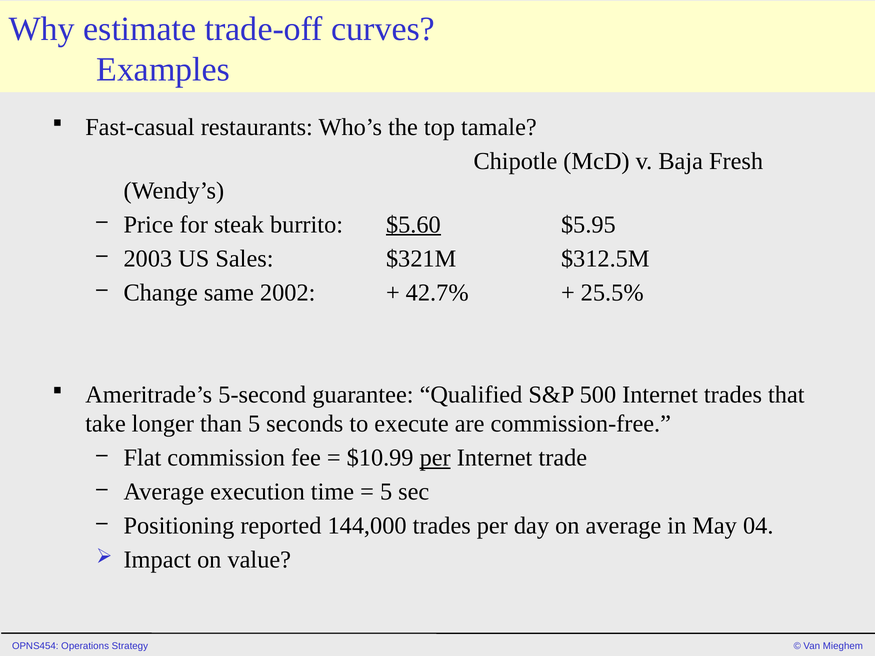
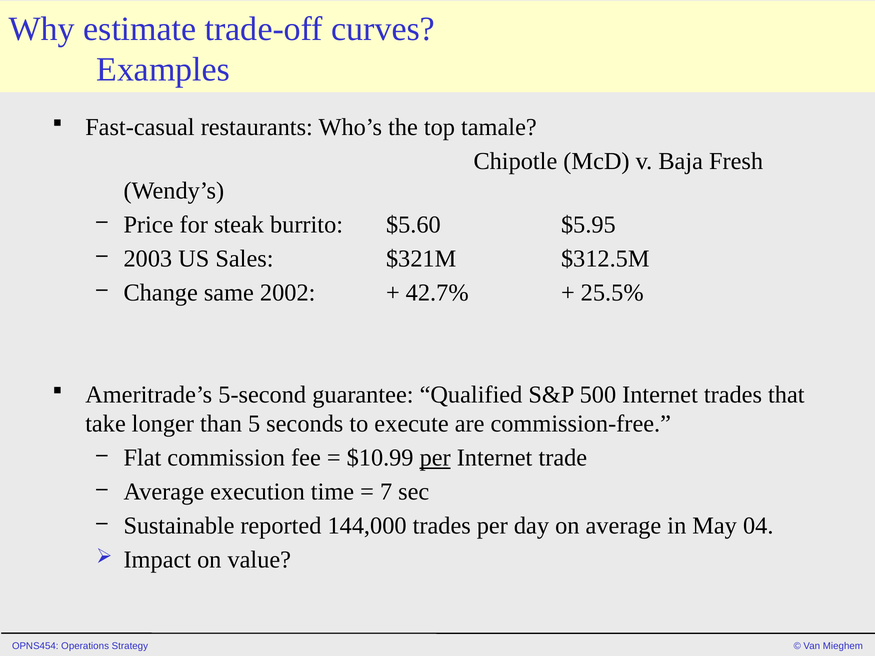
$5.60 underline: present -> none
5 at (386, 492): 5 -> 7
Positioning: Positioning -> Sustainable
